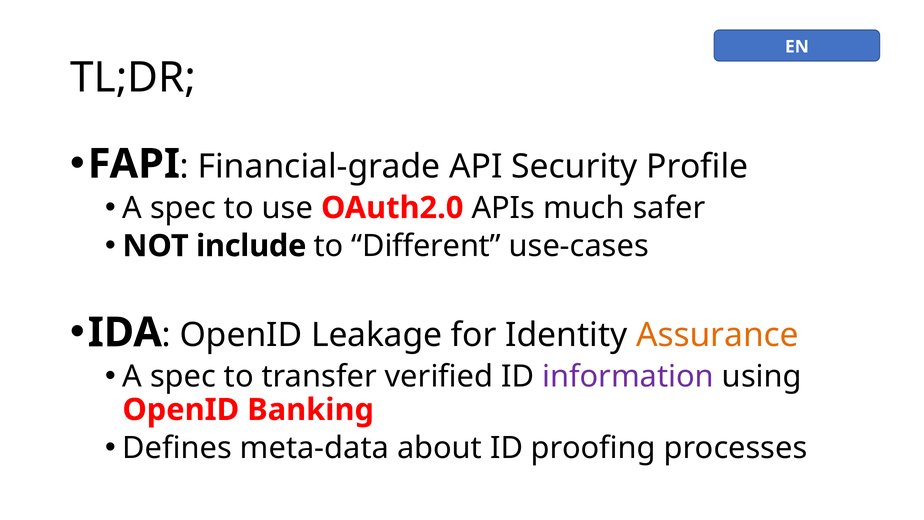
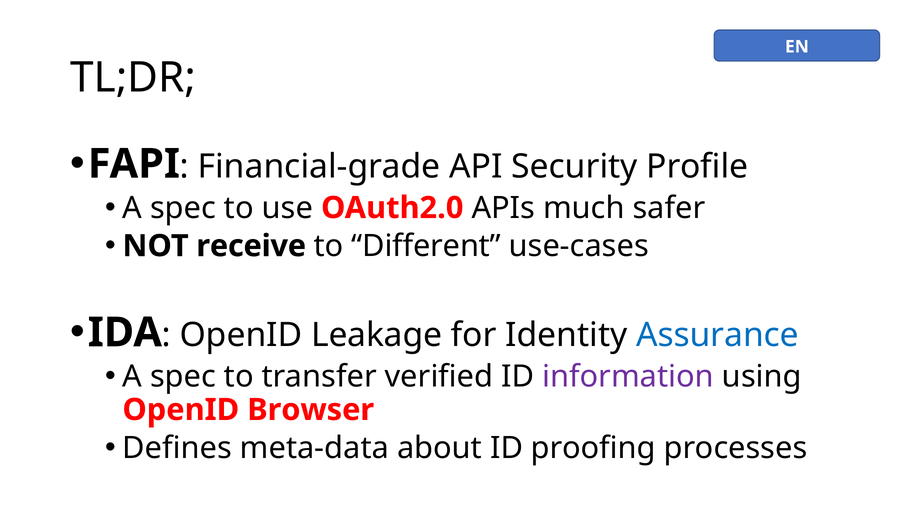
include: include -> receive
Assurance colour: orange -> blue
Banking: Banking -> Browser
